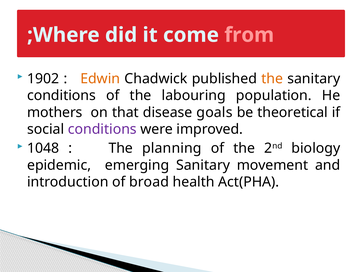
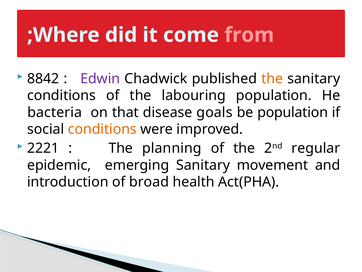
1902: 1902 -> 8842
Edwin colour: orange -> purple
mothers: mothers -> bacteria
be theoretical: theoretical -> population
conditions at (102, 129) colour: purple -> orange
1048: 1048 -> 2221
biology: biology -> regular
